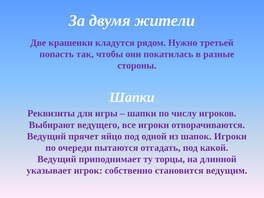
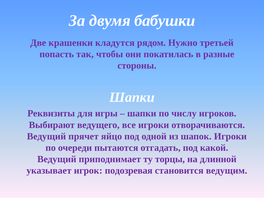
жители: жители -> бабушки
собственно: собственно -> подозревая
